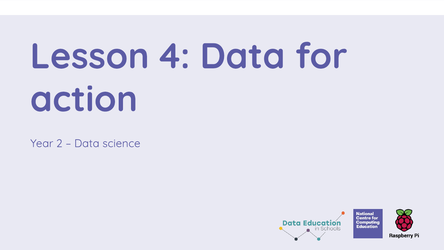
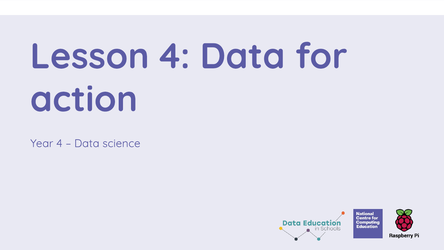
Year 2: 2 -> 4
